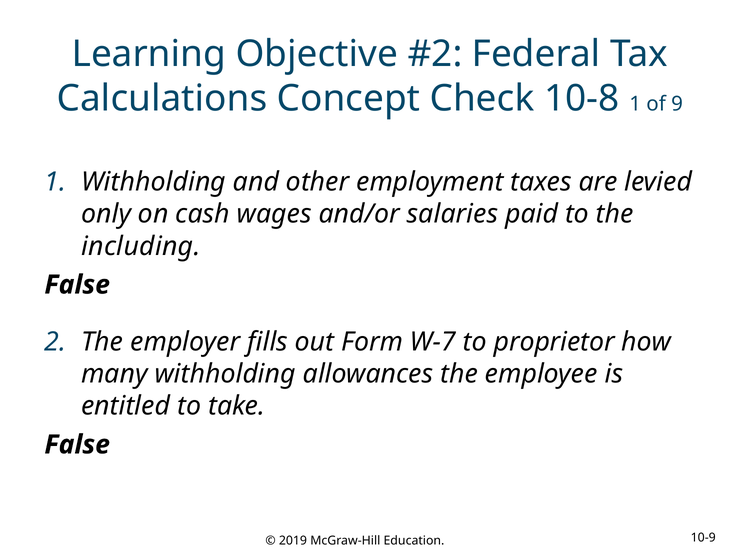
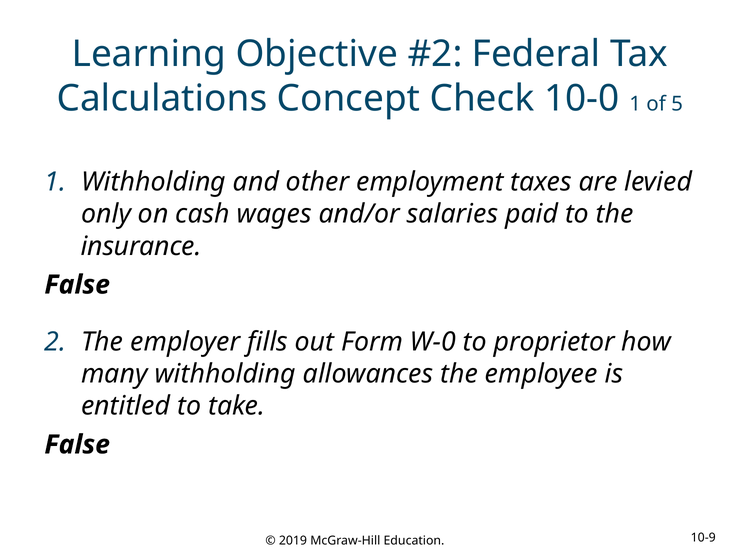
10-8: 10-8 -> 10-0
9: 9 -> 5
including: including -> insurance
W-7: W-7 -> W-0
